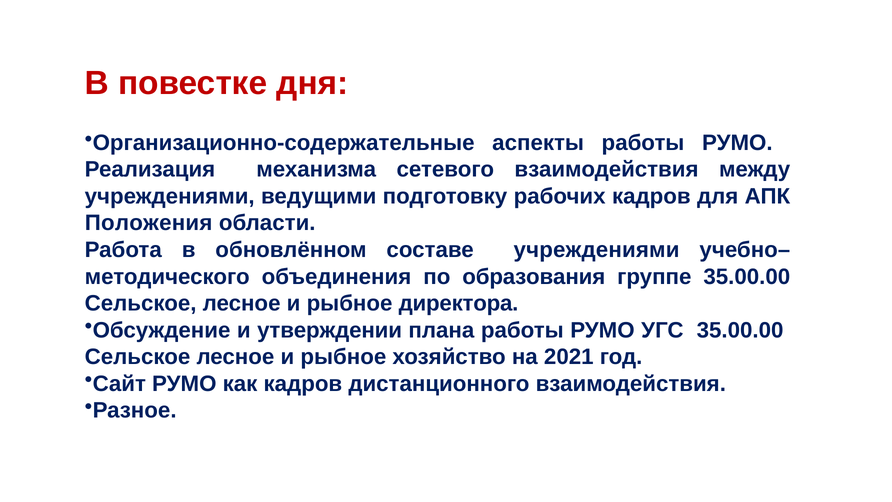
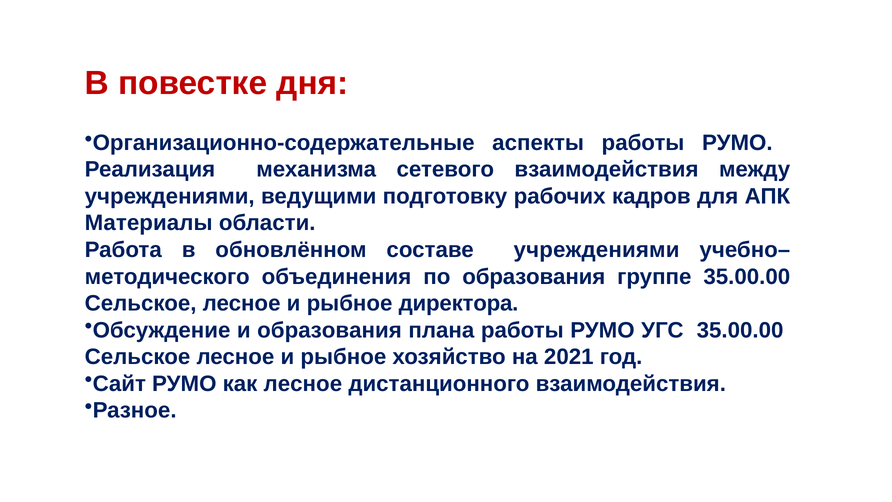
Положения: Положения -> Материалы
и утверждении: утверждении -> образования
как кадров: кадров -> лесное
